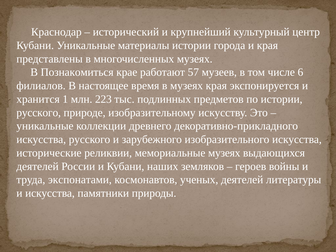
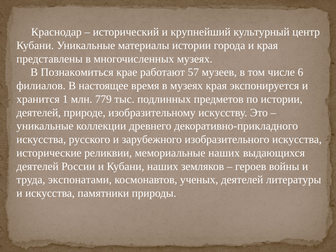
223: 223 -> 779
русского at (39, 113): русского -> деятелей
мемориальные музеях: музеях -> наших
